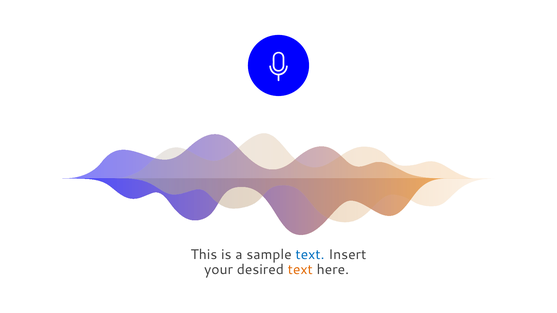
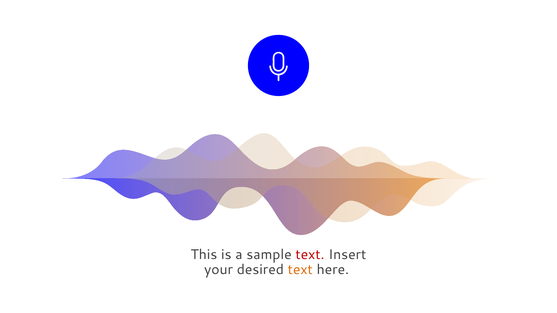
text at (310, 255) colour: blue -> red
